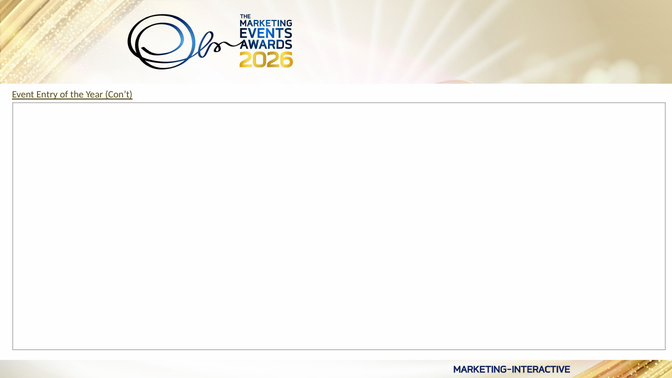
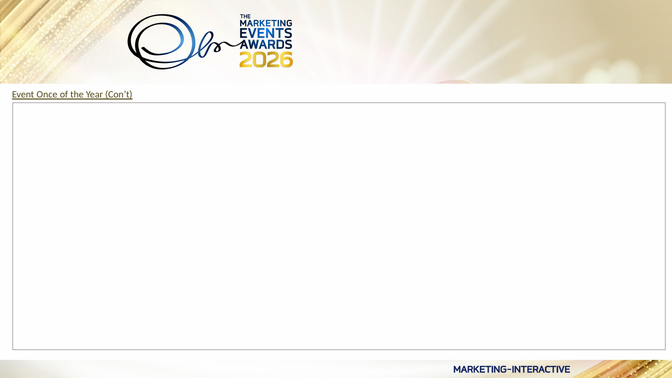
Entry: Entry -> Once
